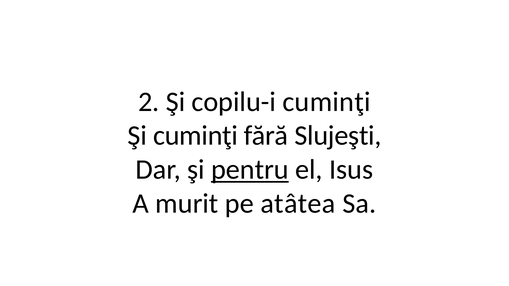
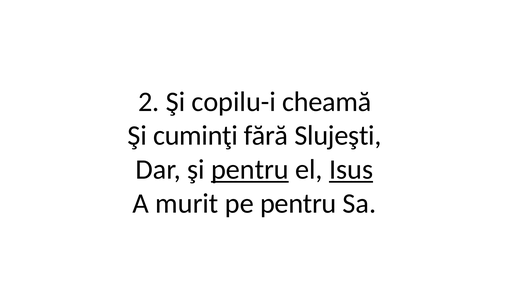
copilu-i cuminţi: cuminţi -> cheamă
Isus underline: none -> present
pe atâtea: atâtea -> pentru
